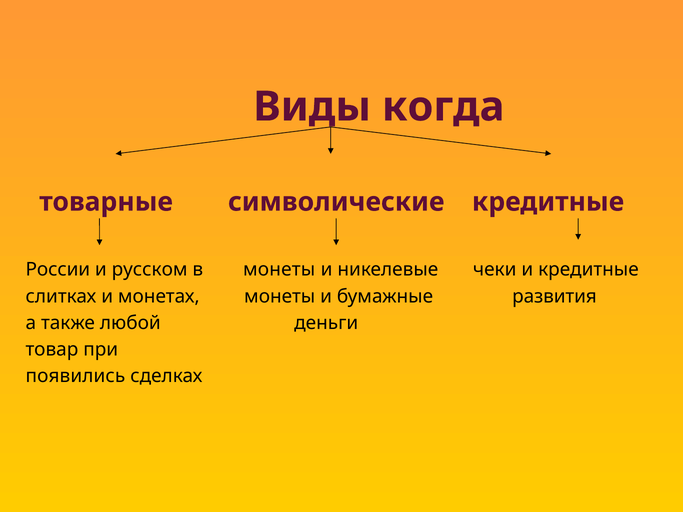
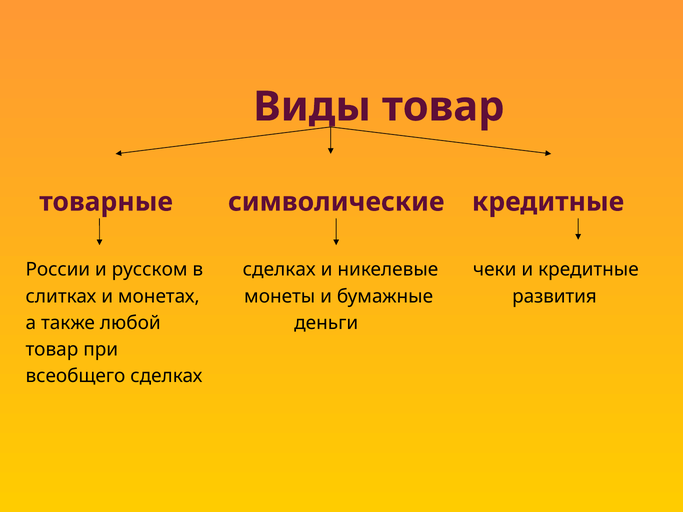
Виды когда: когда -> товар
в монеты: монеты -> сделках
появились: появились -> всеобщего
